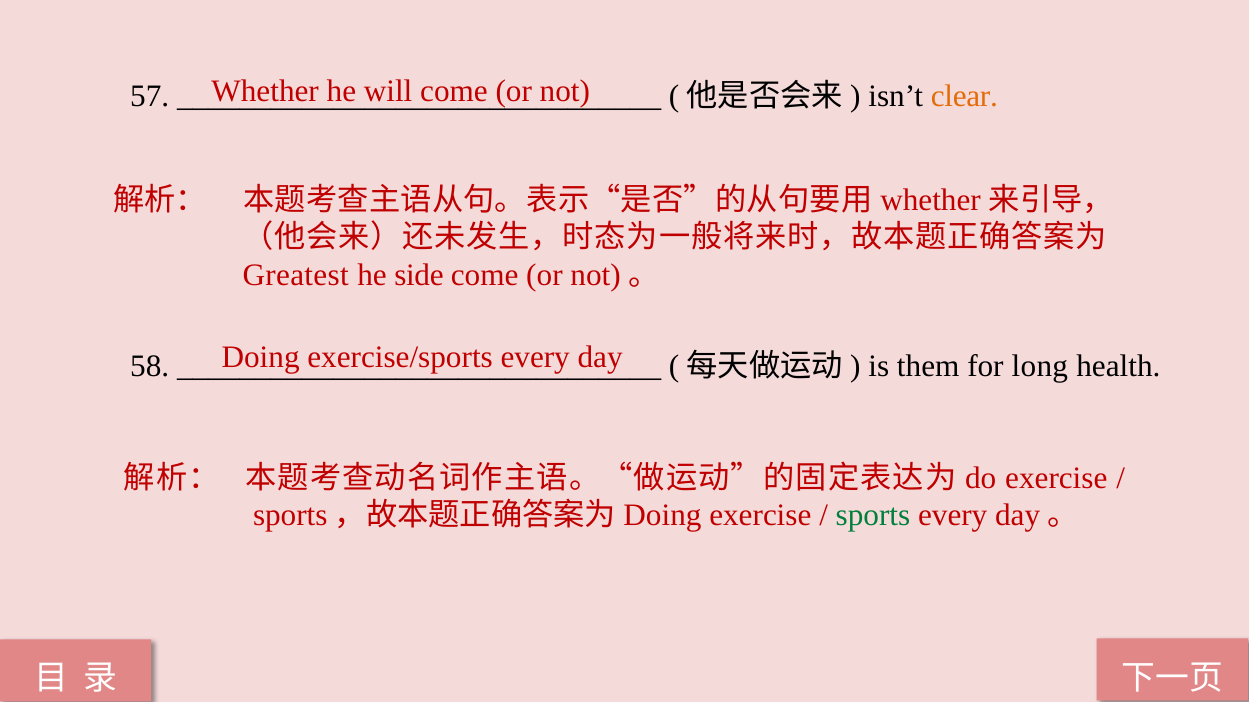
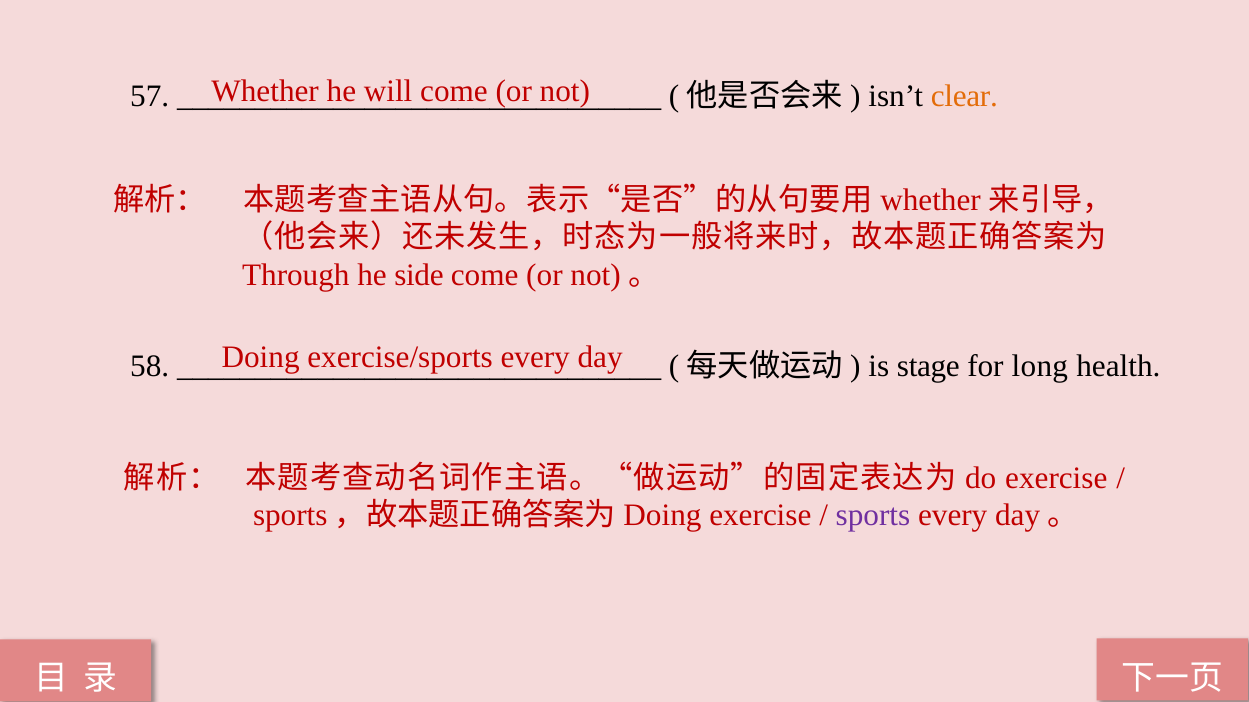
Greatest: Greatest -> Through
them: them -> stage
sports colour: green -> purple
